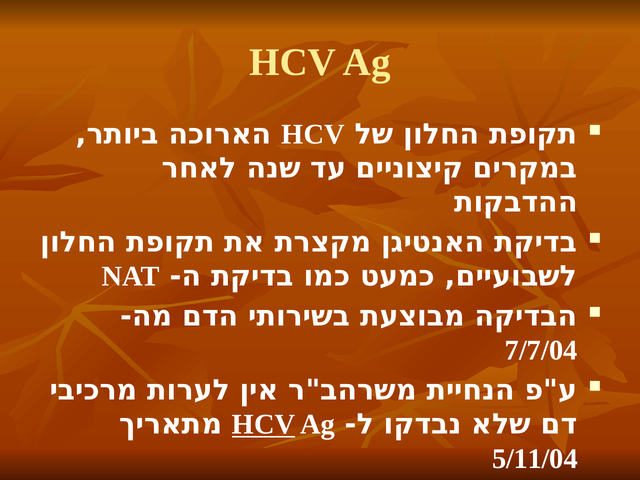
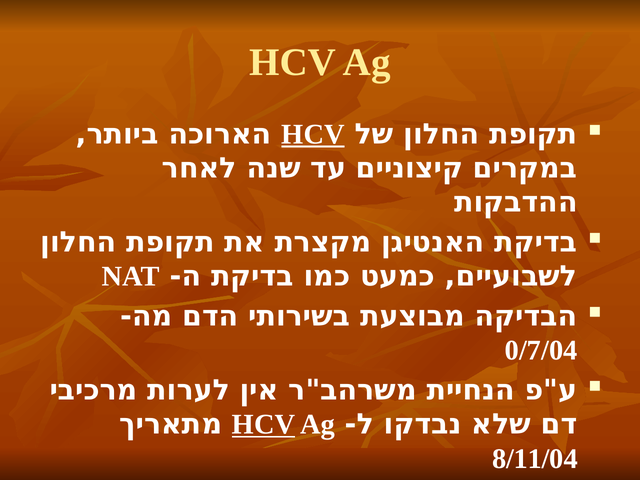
HCV at (313, 134) underline: none -> present
7/7/04: 7/7/04 -> 0/7/04
5/11/04: 5/11/04 -> 8/11/04
